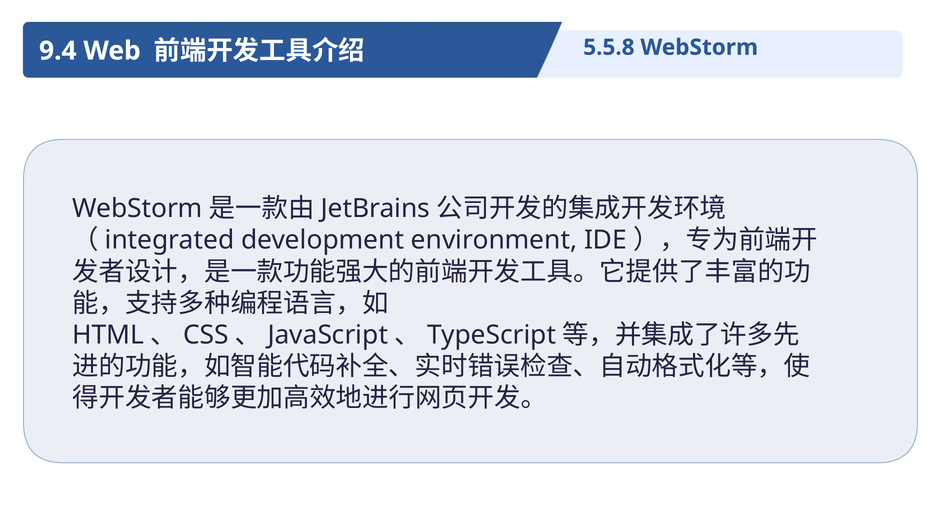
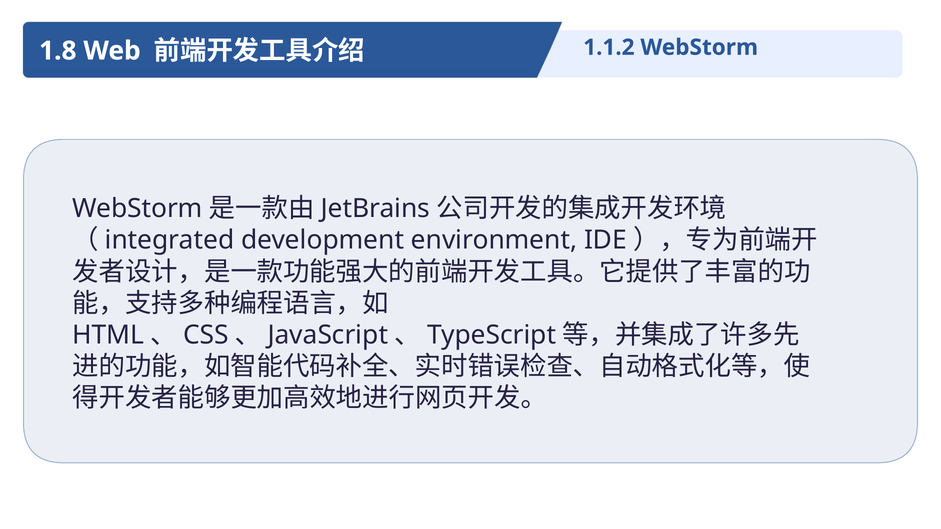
9.4: 9.4 -> 1.8
5.5.8: 5.5.8 -> 1.1.2
